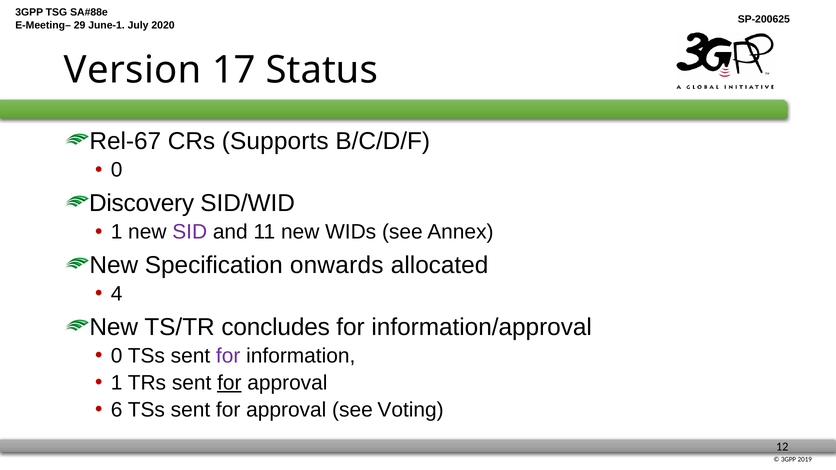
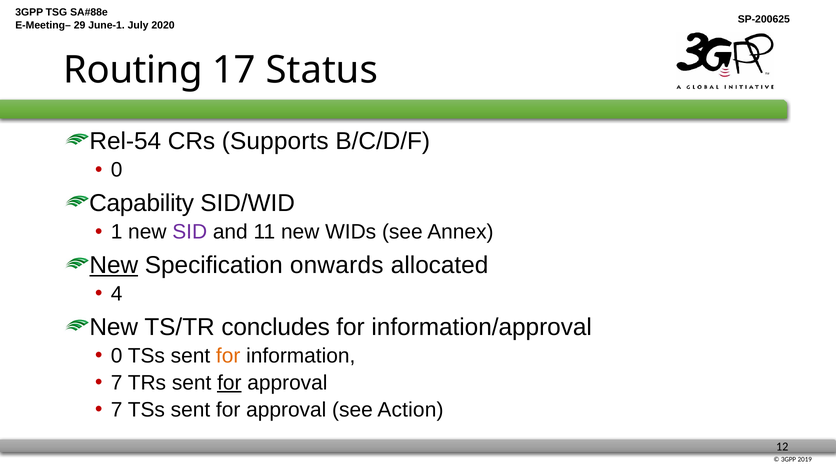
Version: Version -> Routing
Rel-67: Rel-67 -> Rel-54
Discovery: Discovery -> Capability
New at (114, 265) underline: none -> present
for at (228, 356) colour: purple -> orange
1 at (117, 383): 1 -> 7
6 at (117, 410): 6 -> 7
Voting: Voting -> Action
